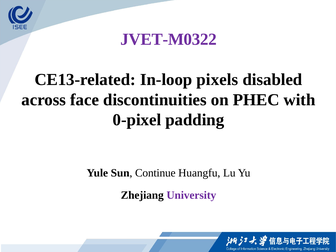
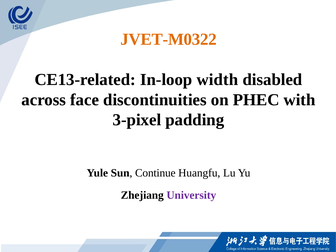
JVET-M0322 colour: purple -> orange
pixels: pixels -> width
0-pixel: 0-pixel -> 3-pixel
